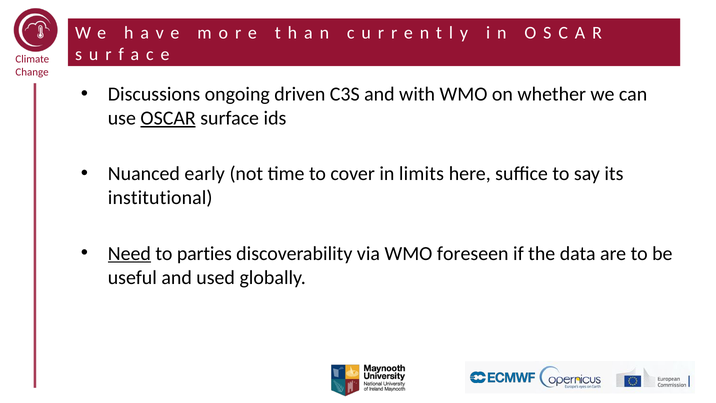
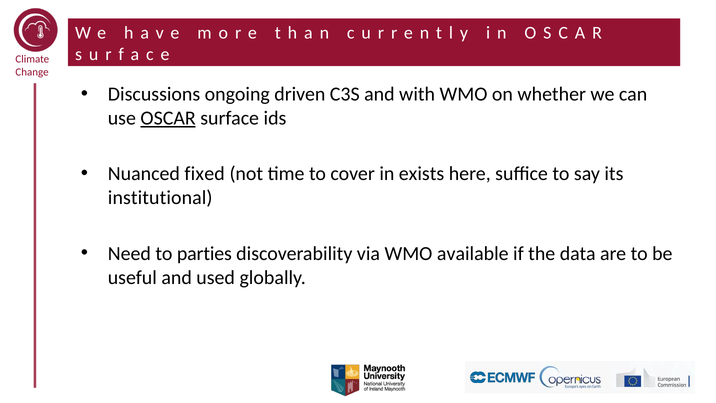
early: early -> fixed
limits: limits -> exists
Need underline: present -> none
foreseen: foreseen -> available
